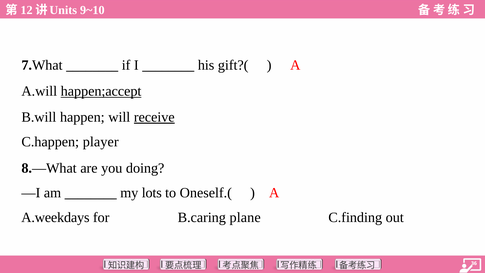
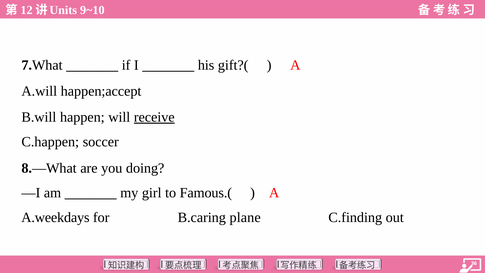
happen;accept underline: present -> none
player: player -> soccer
lots: lots -> girl
Oneself.(: Oneself.( -> Famous.(
